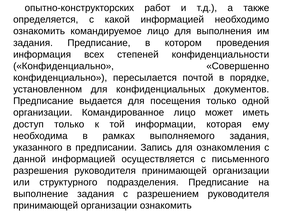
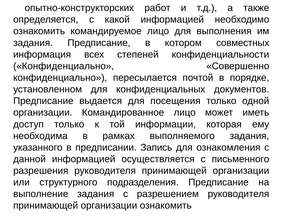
проведения: проведения -> совместных
